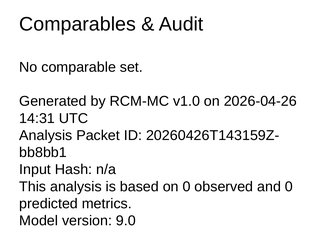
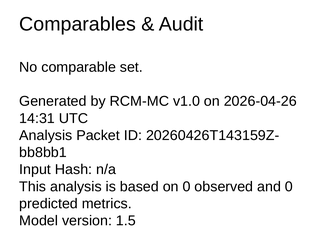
9.0: 9.0 -> 1.5
